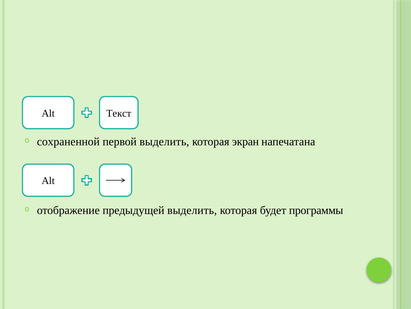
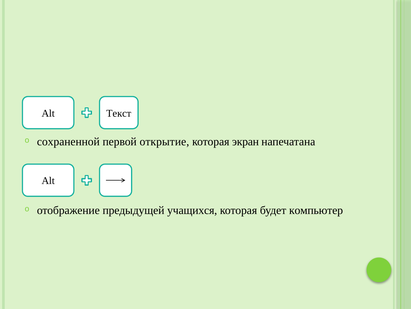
первой выделить: выделить -> открытие
предыдущей выделить: выделить -> учащихся
программы: программы -> компьютер
